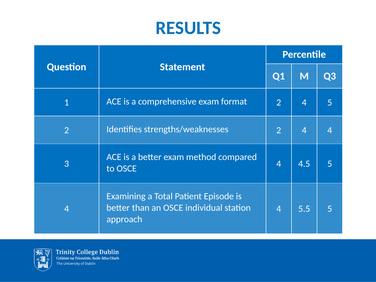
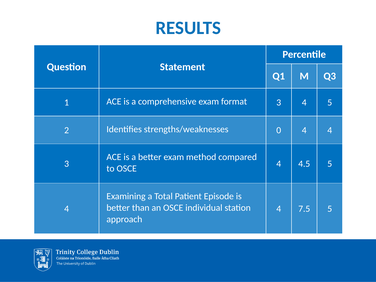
format 2: 2 -> 3
strengths/weaknesses 2: 2 -> 0
5.5: 5.5 -> 7.5
